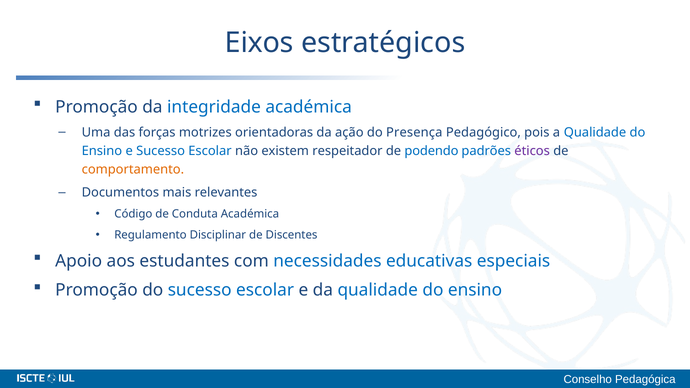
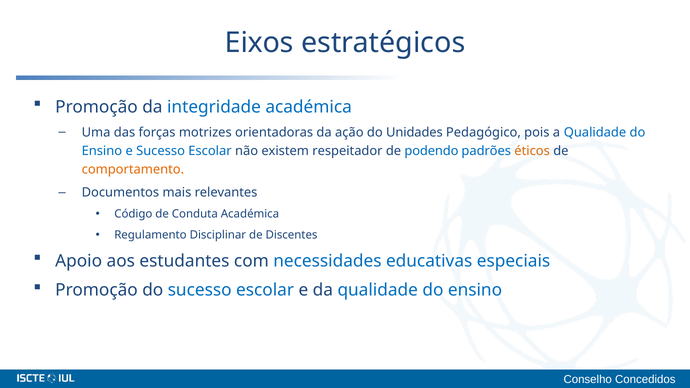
Presença: Presença -> Unidades
éticos colour: purple -> orange
Pedagógica: Pedagógica -> Concedidos
